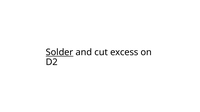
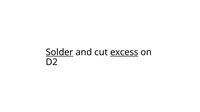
excess underline: none -> present
